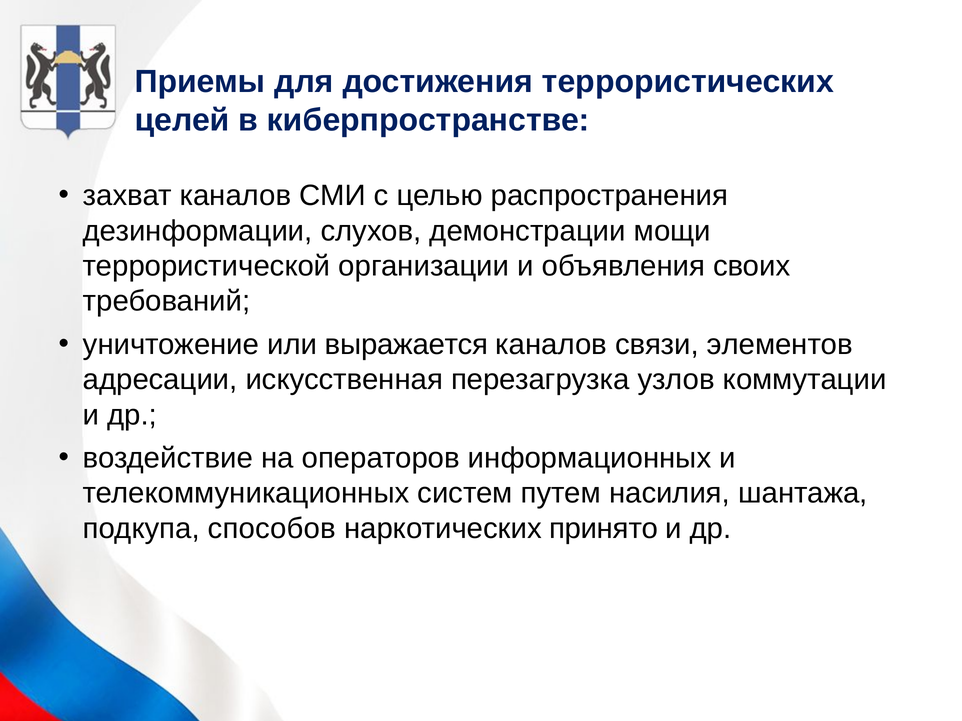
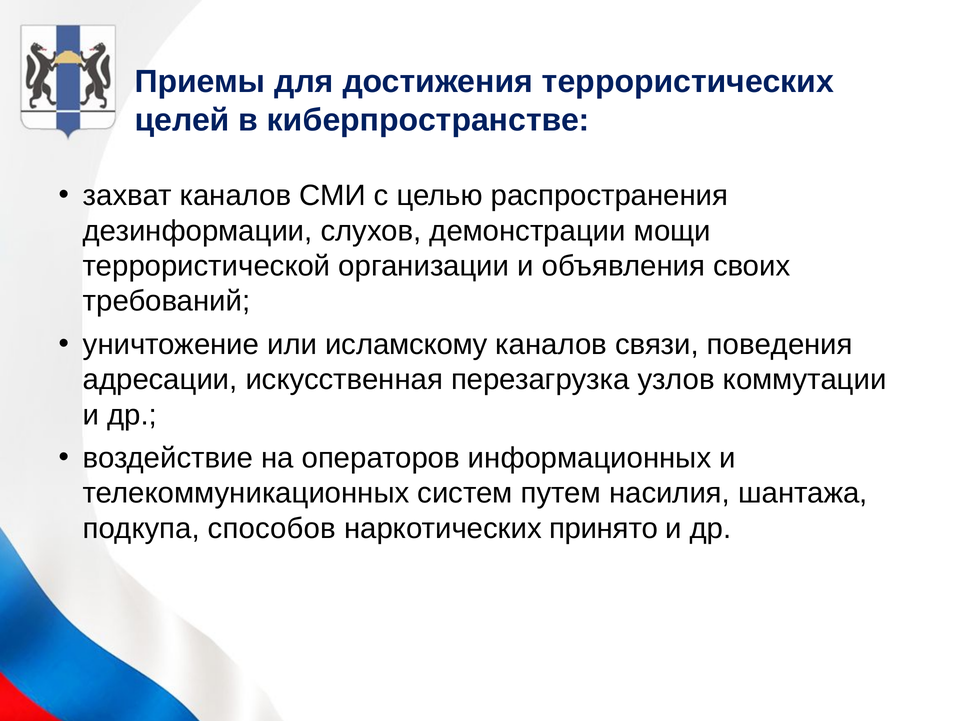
выражается: выражается -> исламскому
элементов: элементов -> поведения
